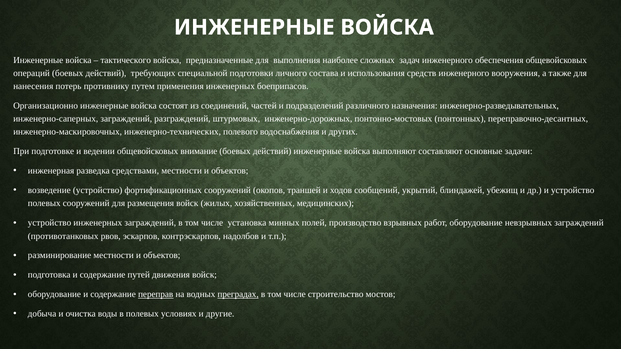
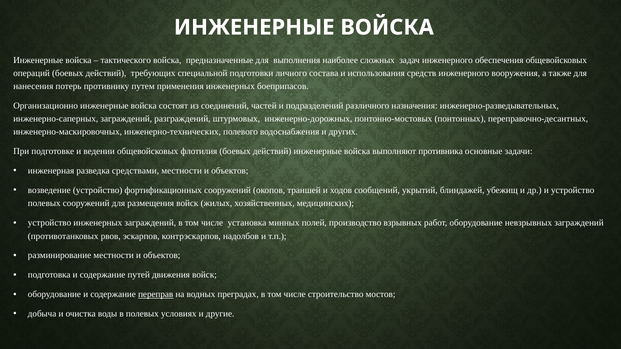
внимание: внимание -> флотилия
составляют: составляют -> противника
преградах underline: present -> none
